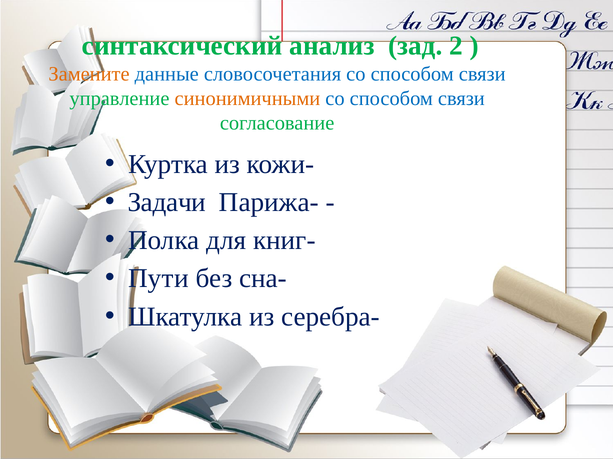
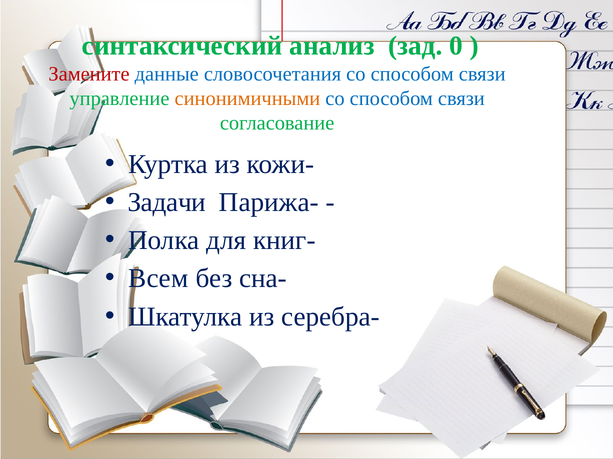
2: 2 -> 0
Замените colour: orange -> red
Пути: Пути -> Всем
